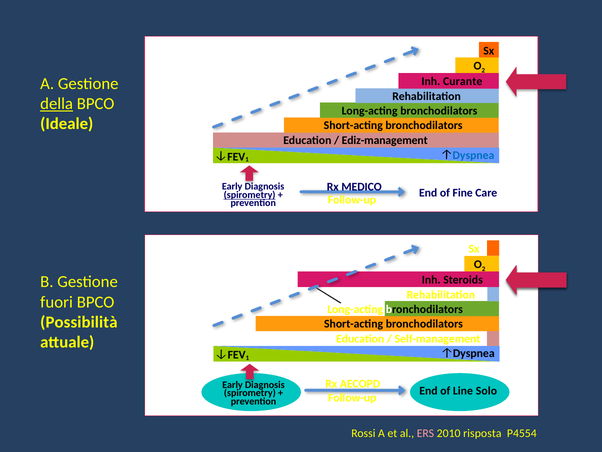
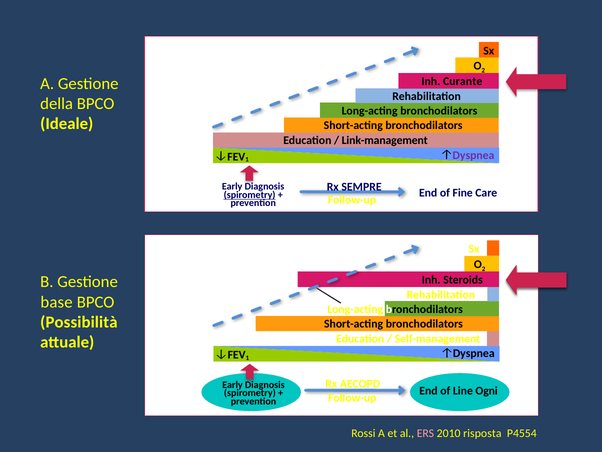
della underline: present -> none
Ediz-management: Ediz-management -> Link-management
Dyspnea at (473, 155) colour: blue -> purple
MEDICO: MEDICO -> SEMPRE
fuori: fuori -> base
Solo: Solo -> Ogni
